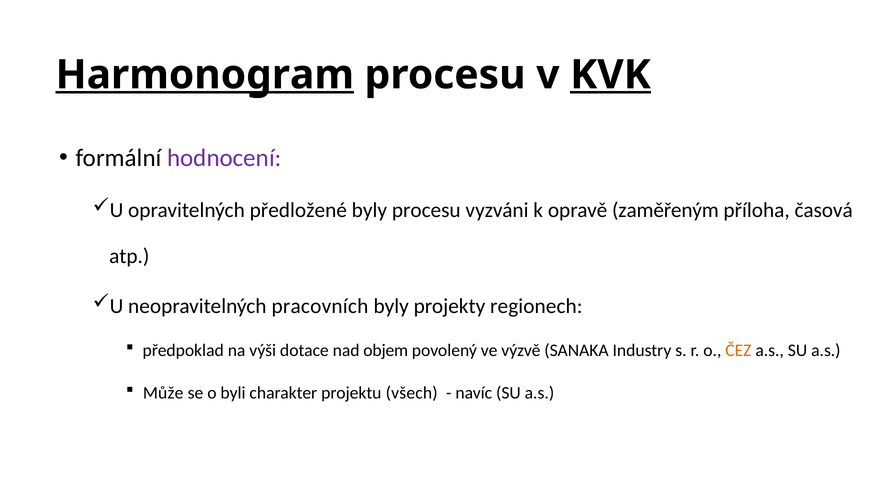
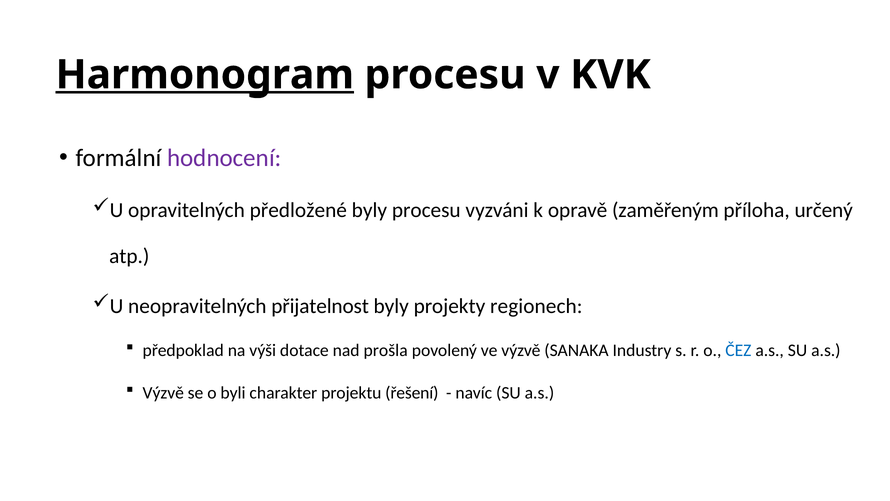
KVK underline: present -> none
časová: časová -> určený
pracovních: pracovních -> přijatelnost
objem: objem -> prošla
ČEZ colour: orange -> blue
Může at (163, 392): Může -> Výzvě
všech: všech -> řešení
